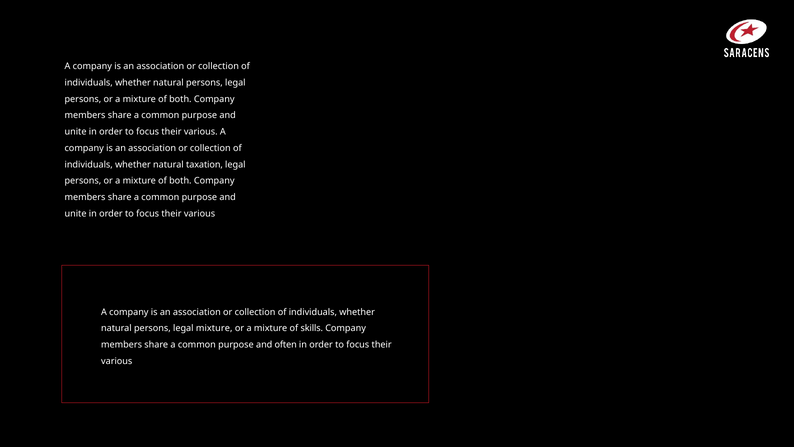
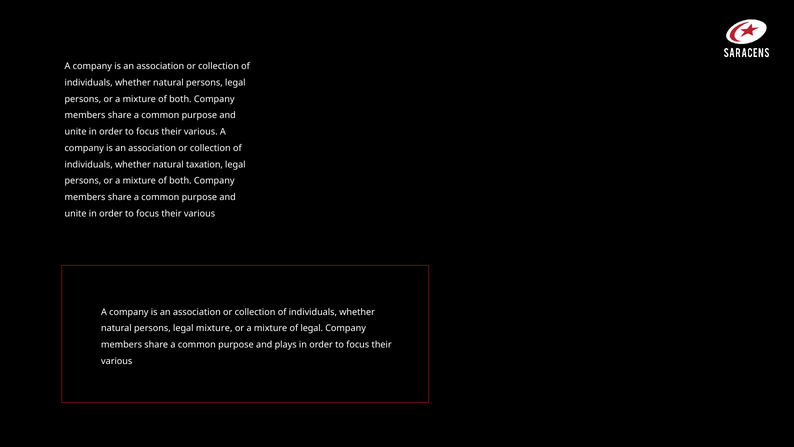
of skills: skills -> legal
often: often -> plays
